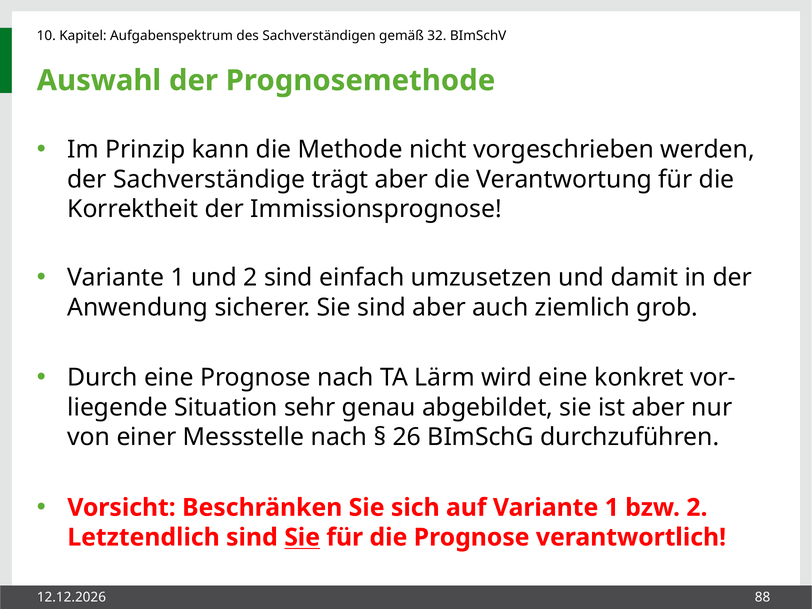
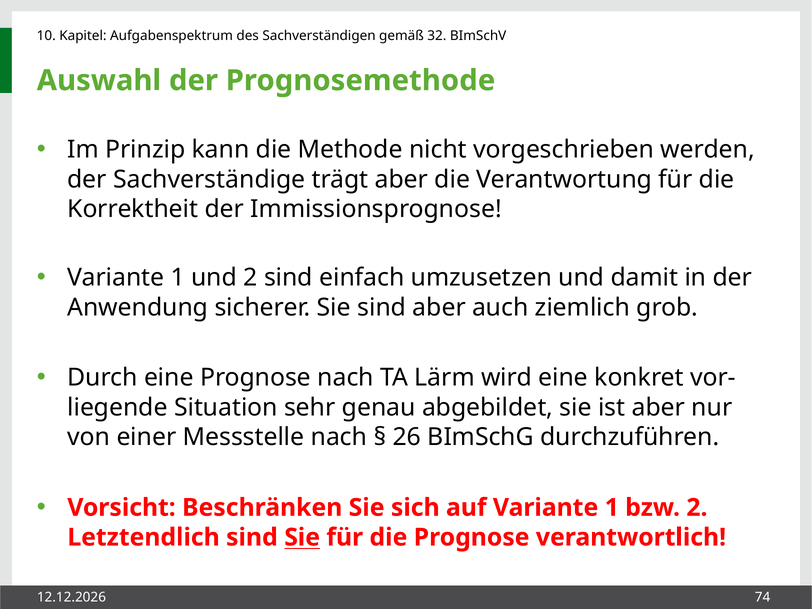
88: 88 -> 74
